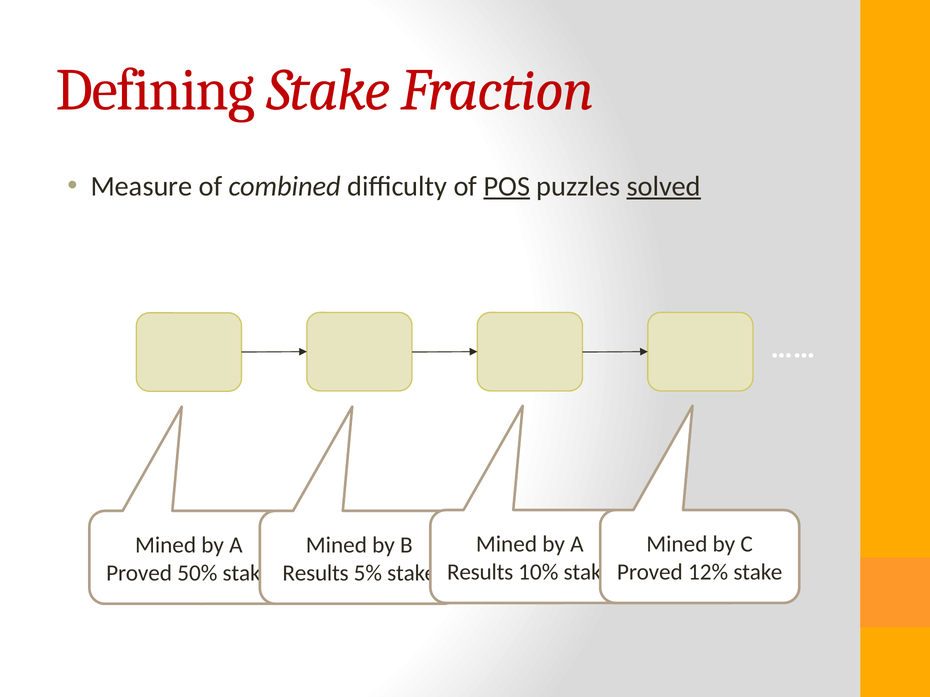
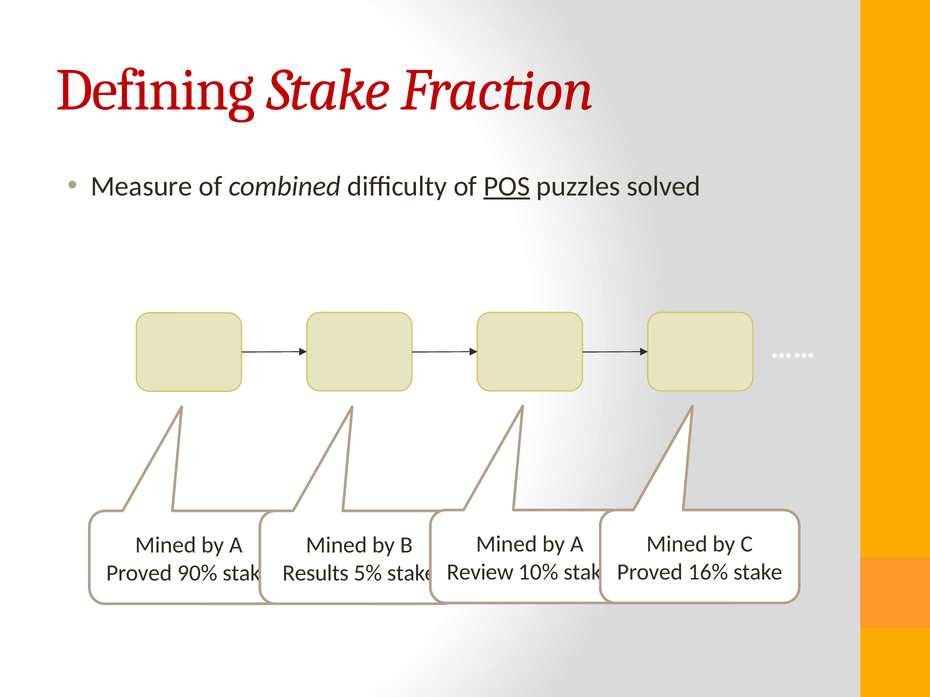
solved underline: present -> none
Results at (480, 572): Results -> Review
12%: 12% -> 16%
50%: 50% -> 90%
